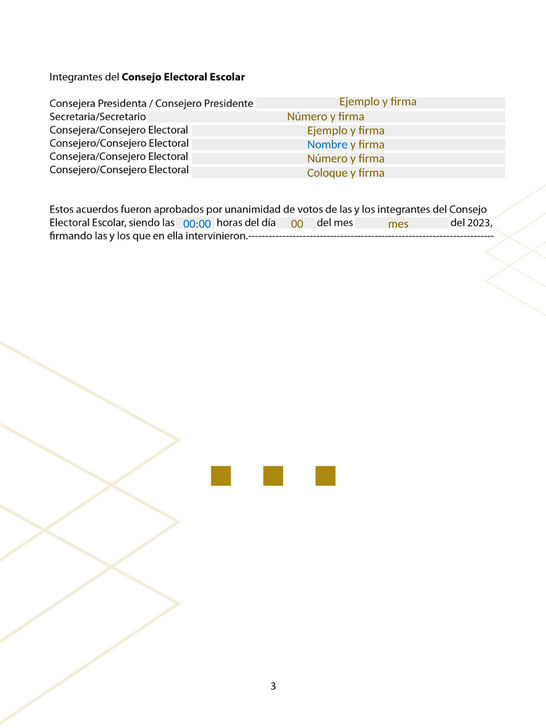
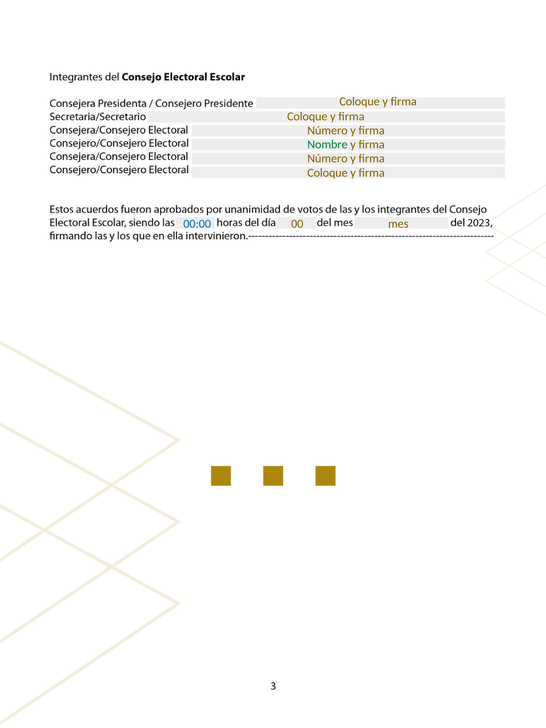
Ejemplo at (360, 101): Ejemplo -> Coloque
Número at (307, 116): Número -> Coloque
Ejemplo at (327, 130): Ejemplo -> Número
Nombre colour: blue -> green
